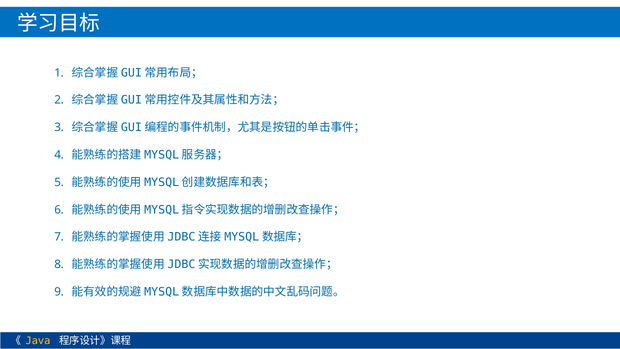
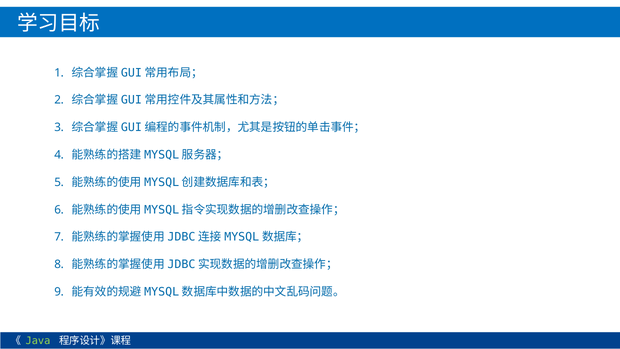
Java colour: yellow -> light green
